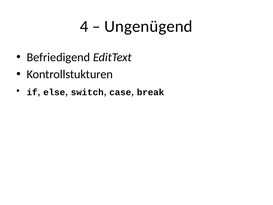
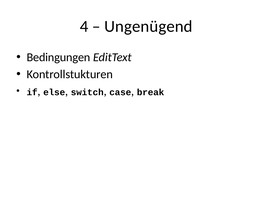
Befriedigend: Befriedigend -> Bedingungen
